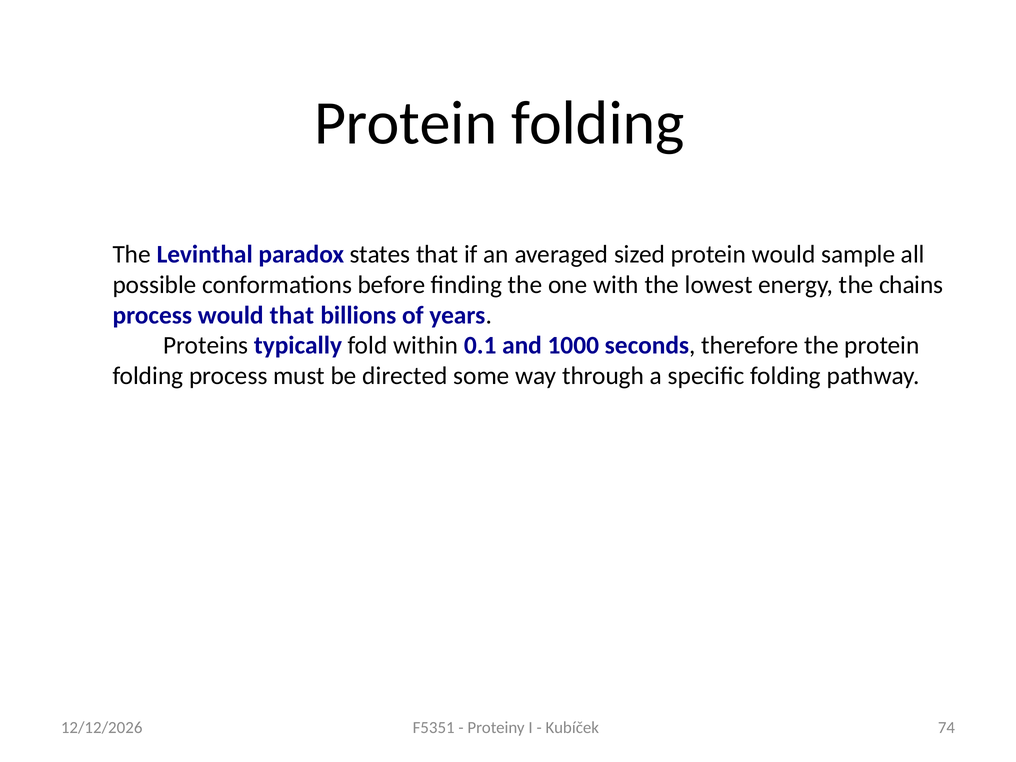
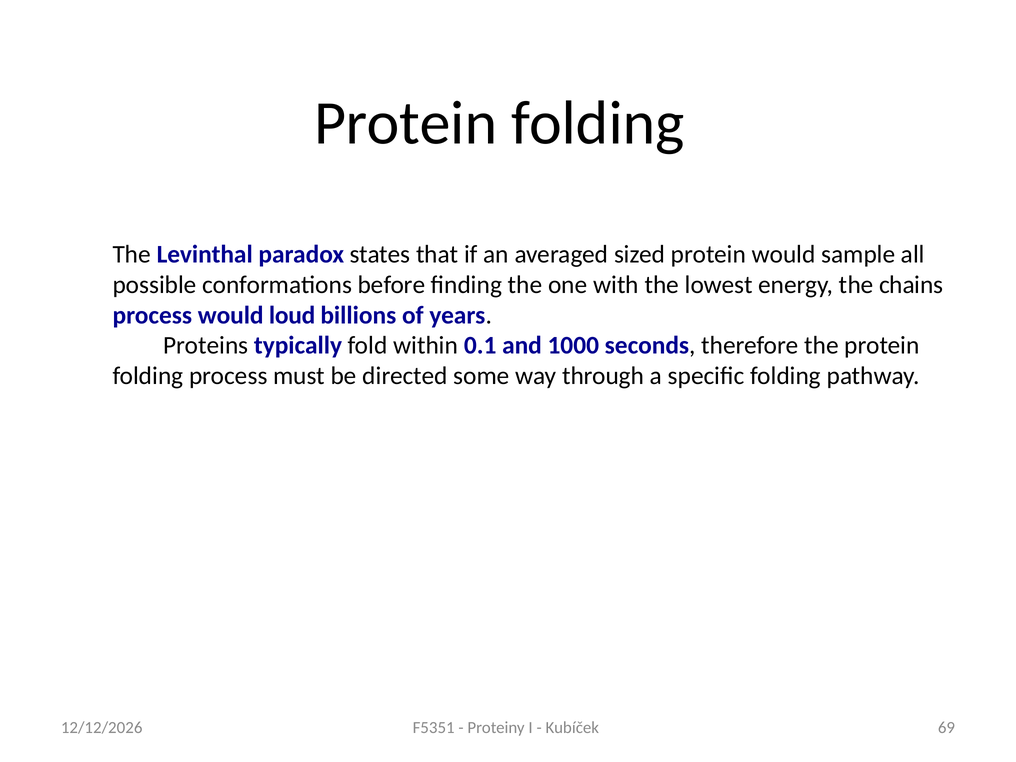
would that: that -> loud
74: 74 -> 69
